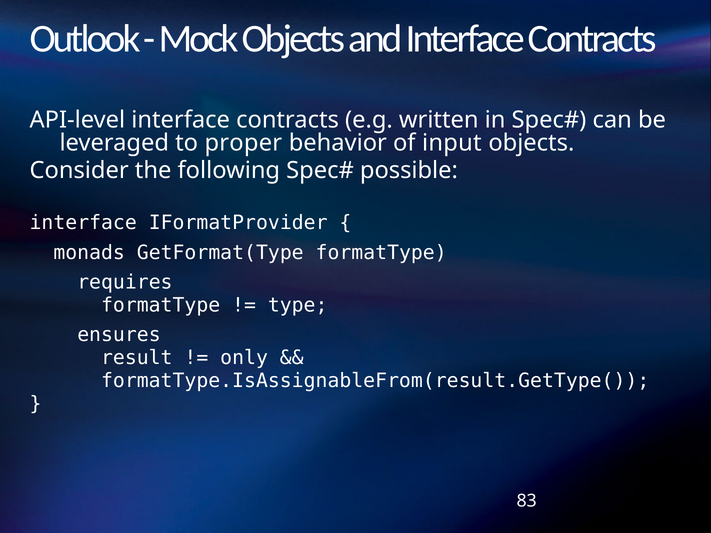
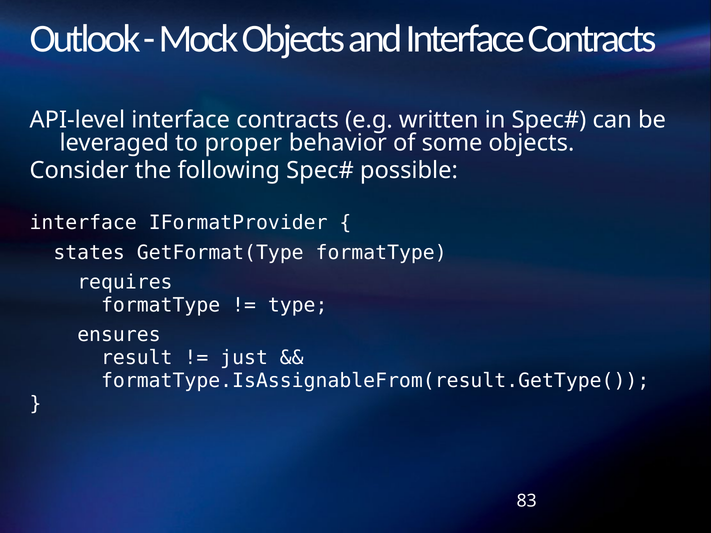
input: input -> some
monads: monads -> states
only: only -> just
